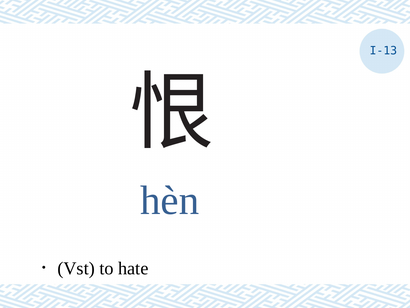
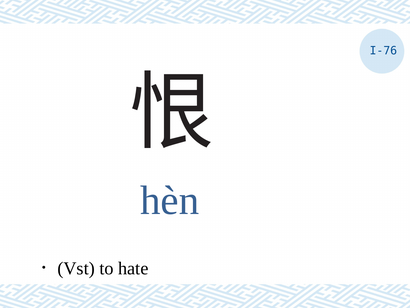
I-13: I-13 -> I-76
